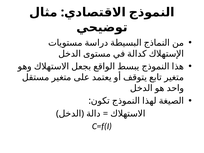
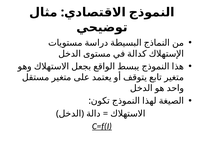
C=f(I underline: none -> present
